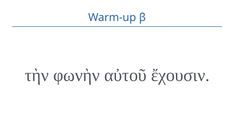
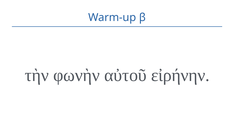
ἔχουσιν: ἔχουσιν -> εἰρήνην
